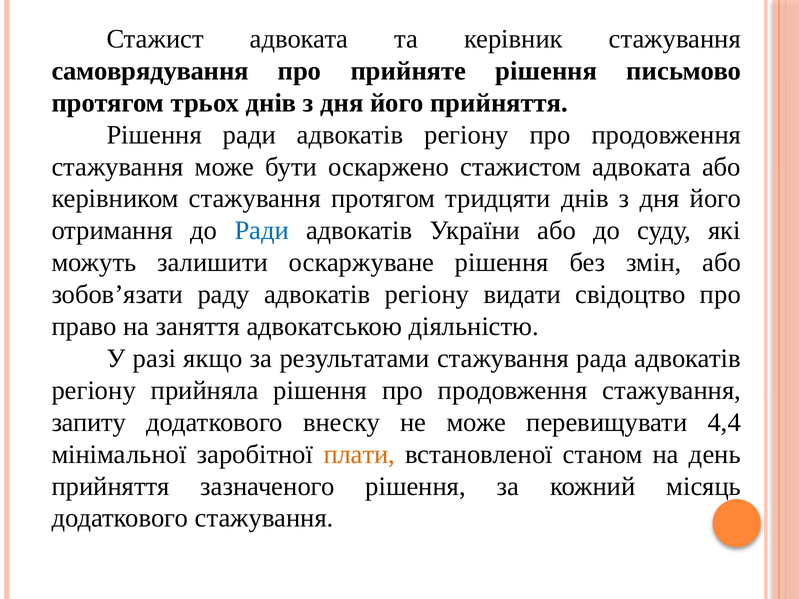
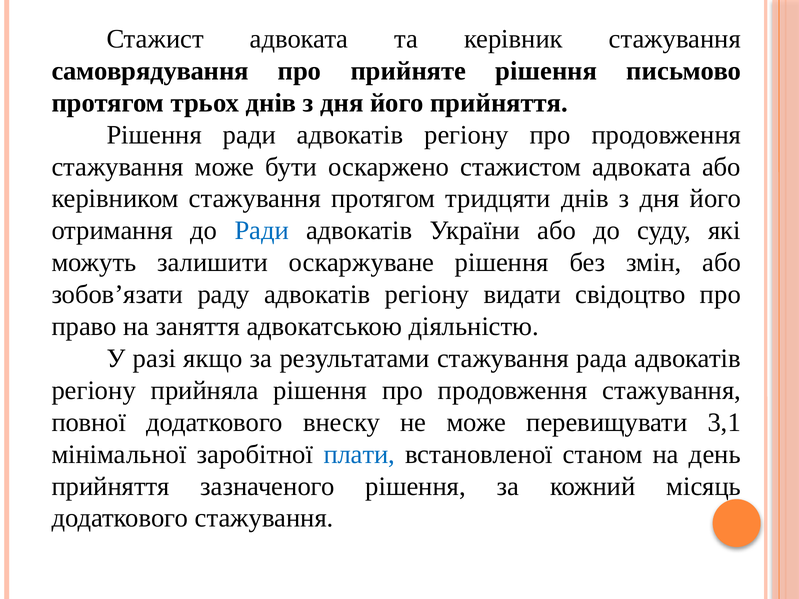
запиту: запиту -> повної
4,4: 4,4 -> 3,1
плати colour: orange -> blue
